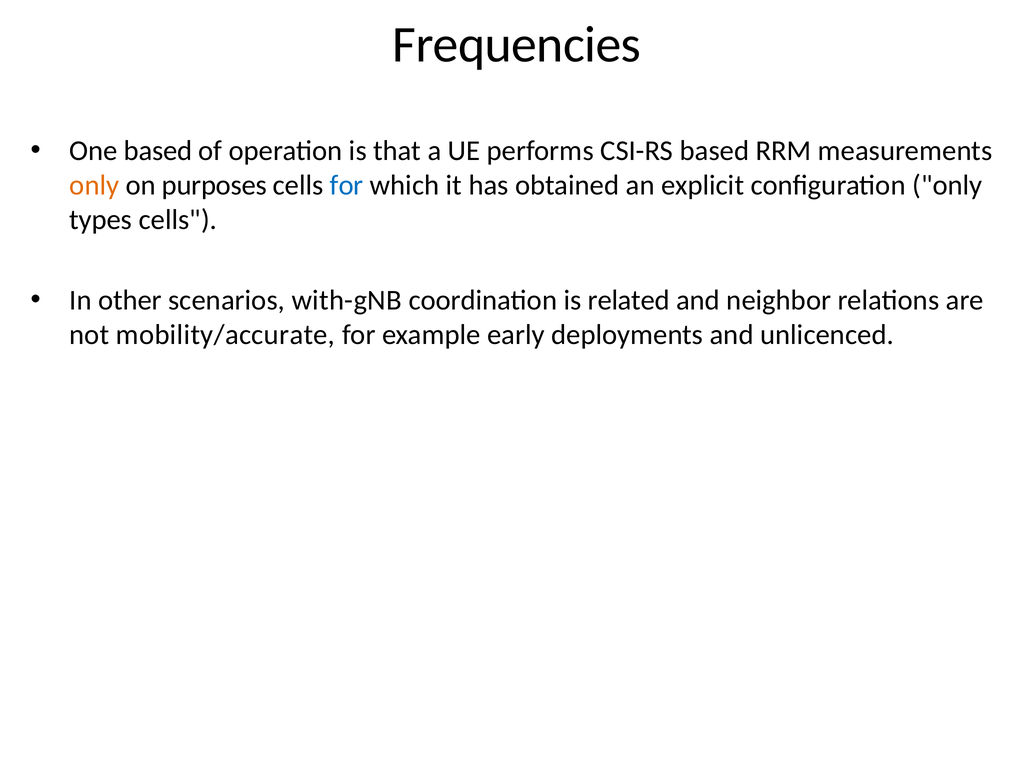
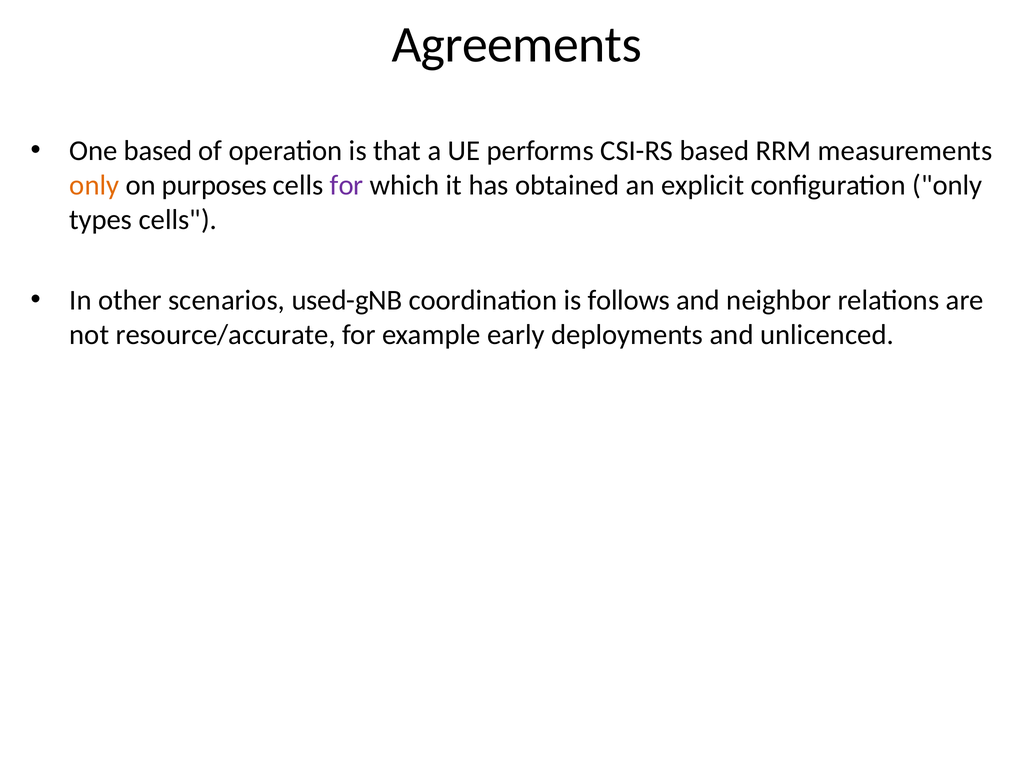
Frequencies: Frequencies -> Agreements
for at (347, 185) colour: blue -> purple
with-gNB: with-gNB -> used-gNB
related: related -> follows
mobility/accurate: mobility/accurate -> resource/accurate
